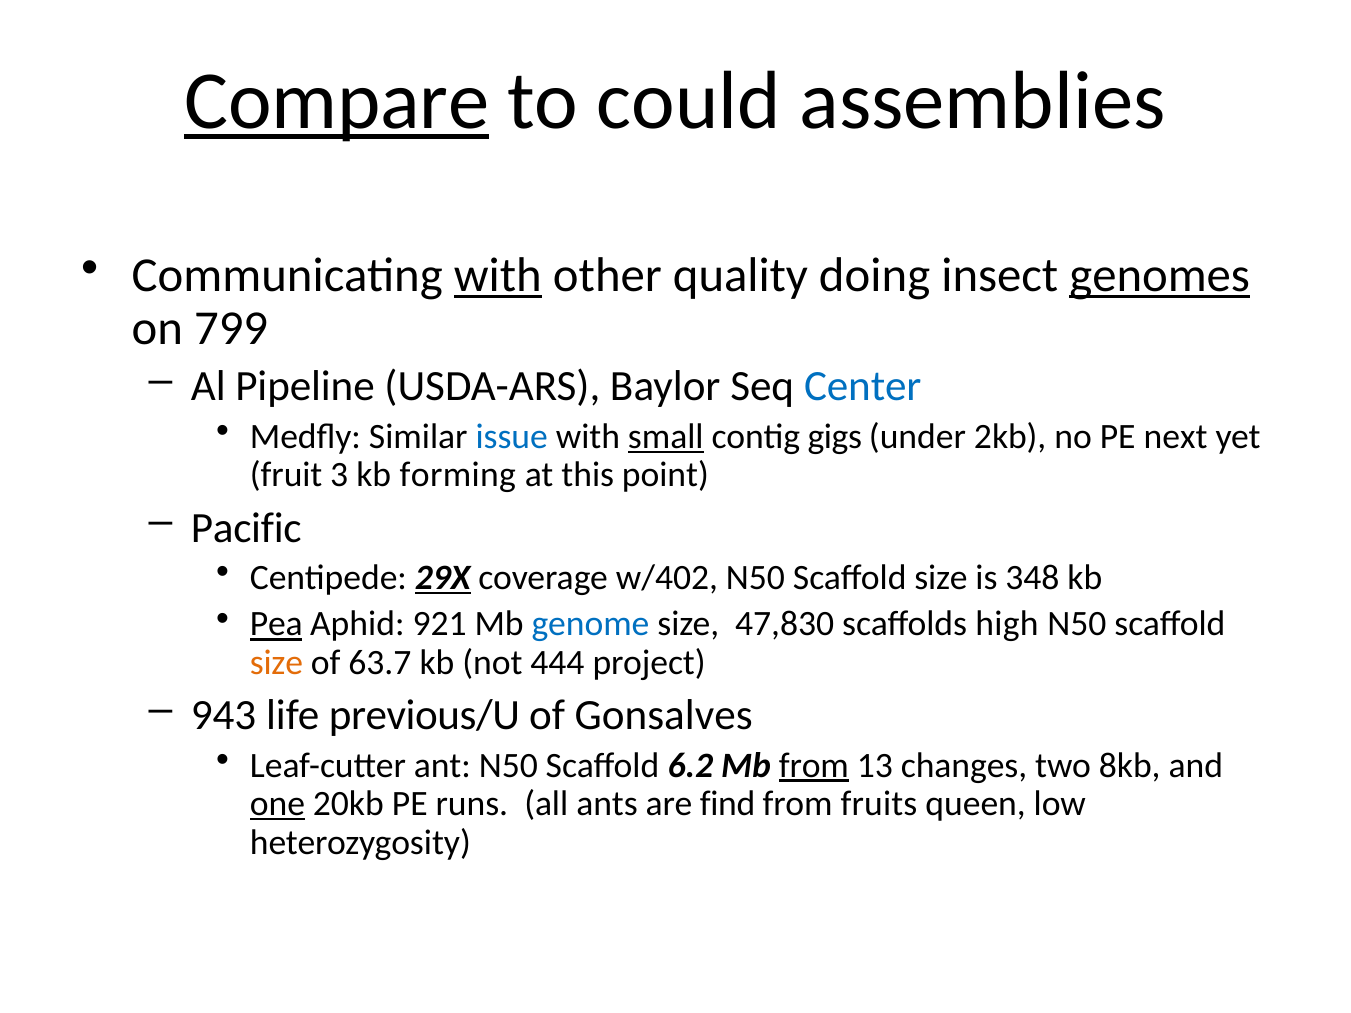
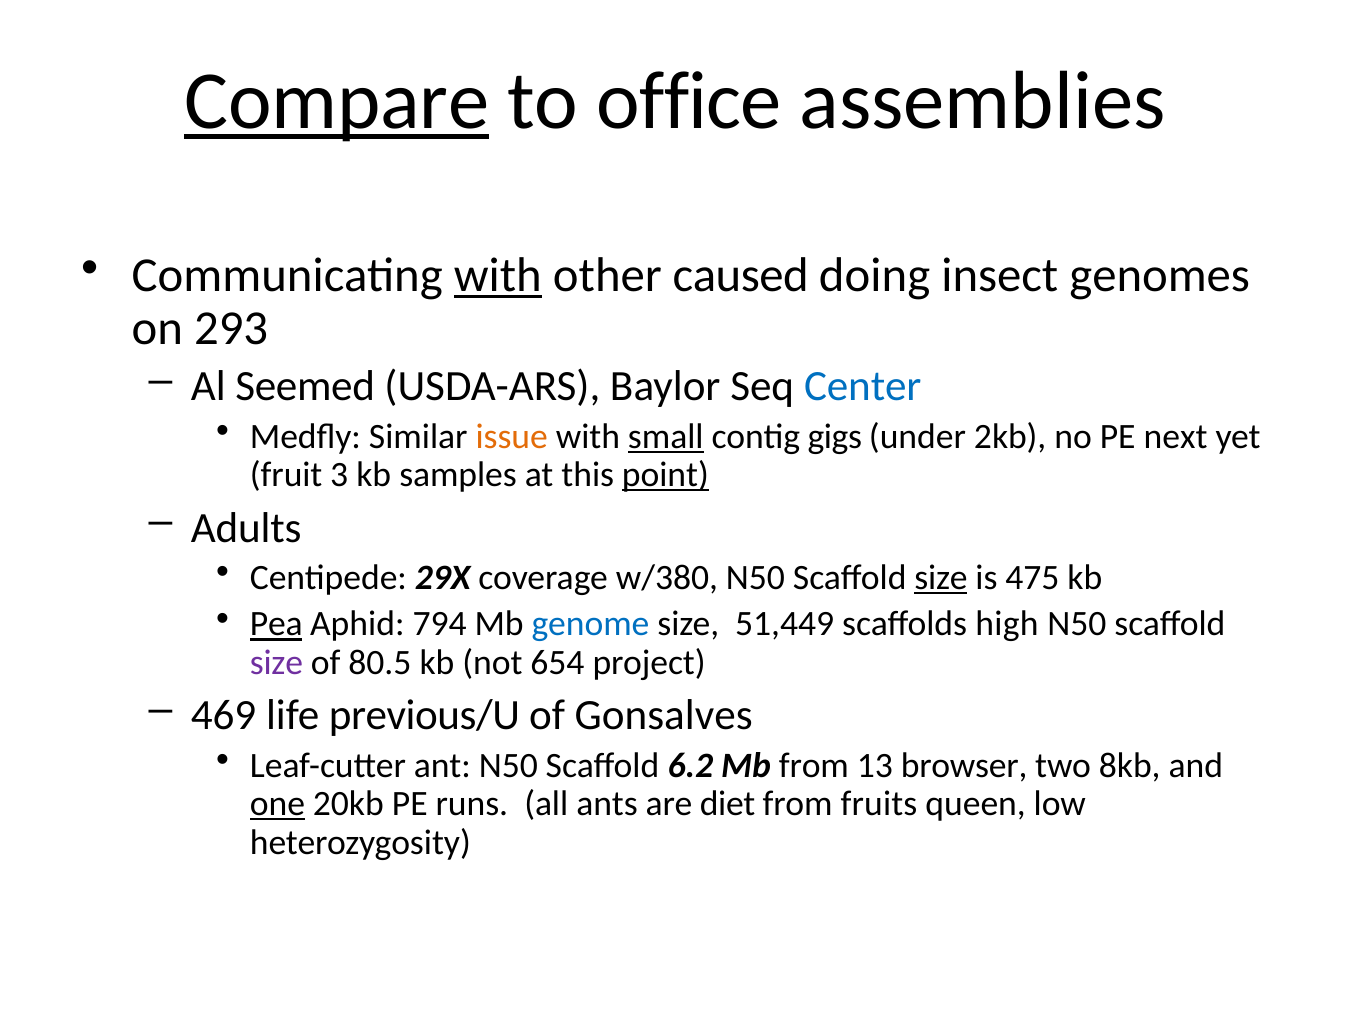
could: could -> office
quality: quality -> caused
genomes underline: present -> none
799: 799 -> 293
Pipeline: Pipeline -> Seemed
issue colour: blue -> orange
forming: forming -> samples
point underline: none -> present
Pacific: Pacific -> Adults
29X underline: present -> none
w/402: w/402 -> w/380
size at (941, 578) underline: none -> present
348: 348 -> 475
921: 921 -> 794
47,830: 47,830 -> 51,449
size at (276, 663) colour: orange -> purple
63.7: 63.7 -> 80.5
444: 444 -> 654
943: 943 -> 469
from at (814, 765) underline: present -> none
changes: changes -> browser
find: find -> diet
